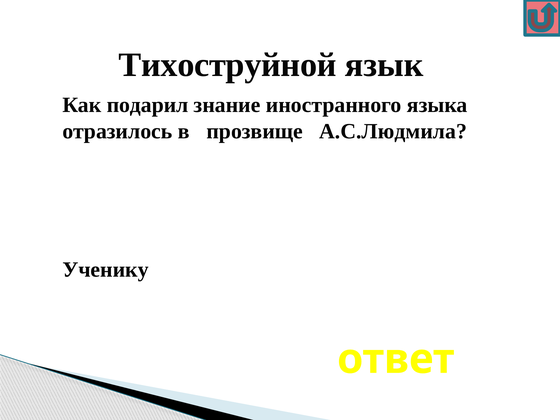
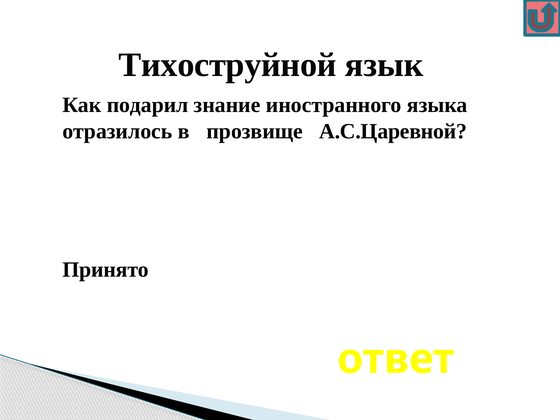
А.С.Людмила: А.С.Людмила -> А.С.Царевной
Ученику: Ученику -> Принято
